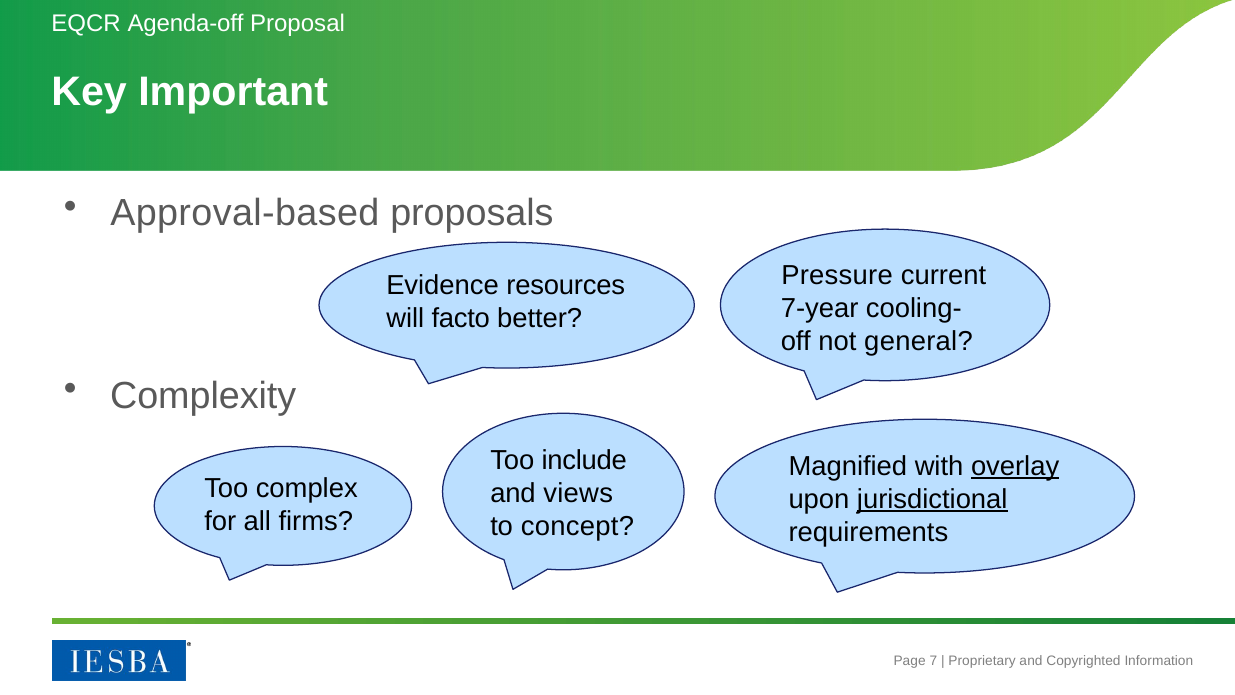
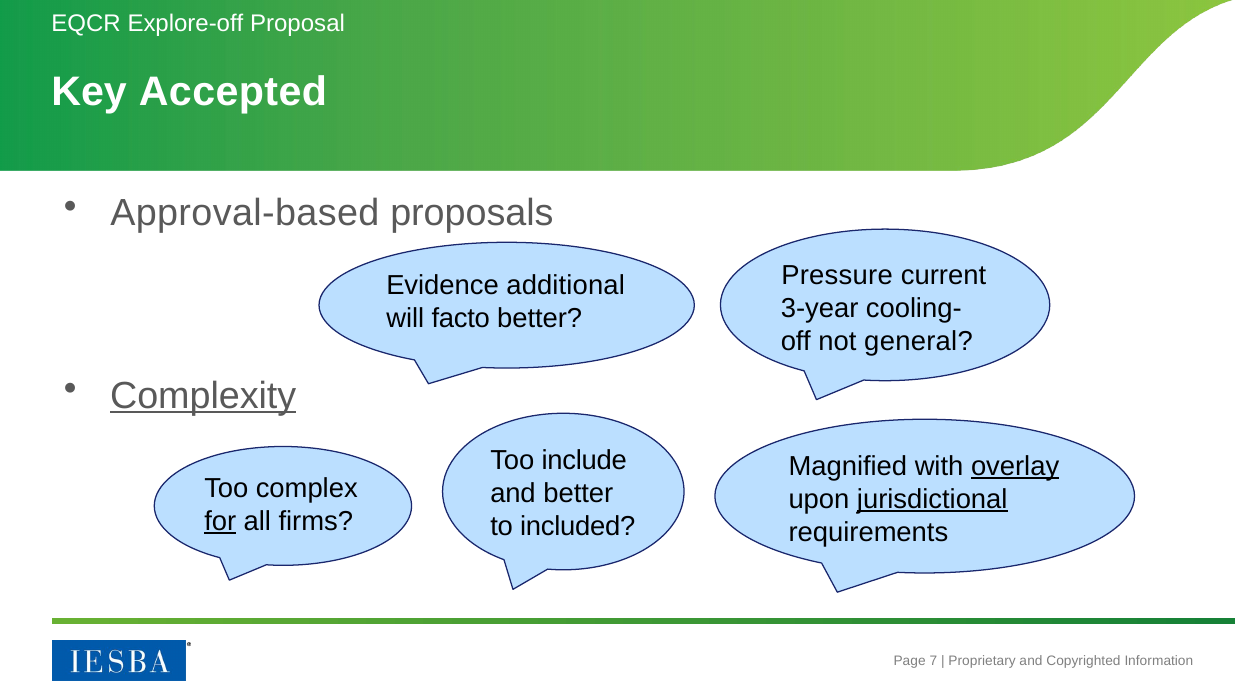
Agenda-off: Agenda-off -> Explore-off
Important: Important -> Accepted
resources: resources -> additional
7-year: 7-year -> 3-year
Complexity underline: none -> present
and views: views -> better
for underline: none -> present
concept: concept -> included
